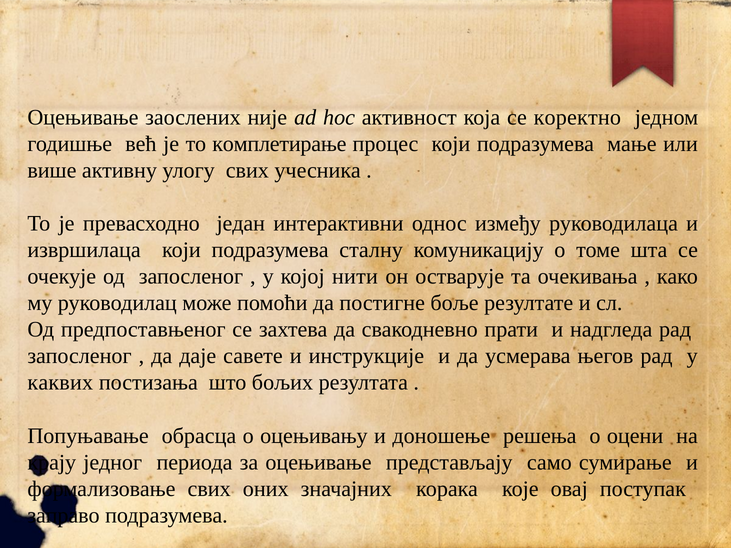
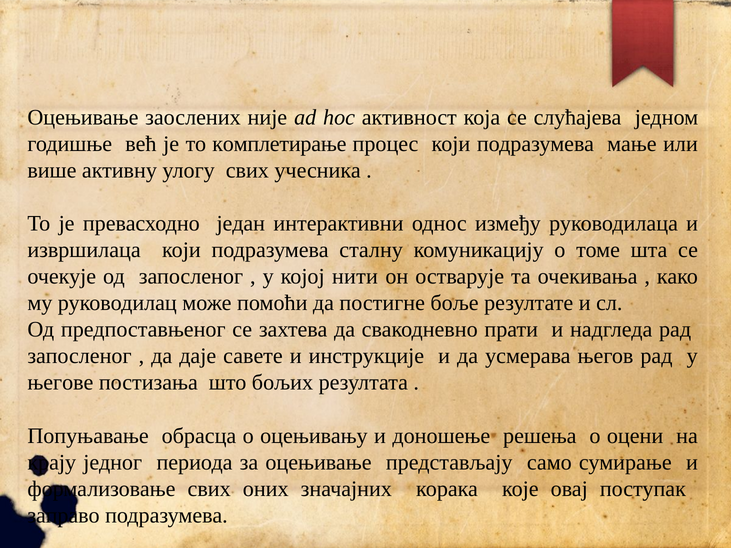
коректно: коректно -> слућајева
каквих: каквих -> његове
